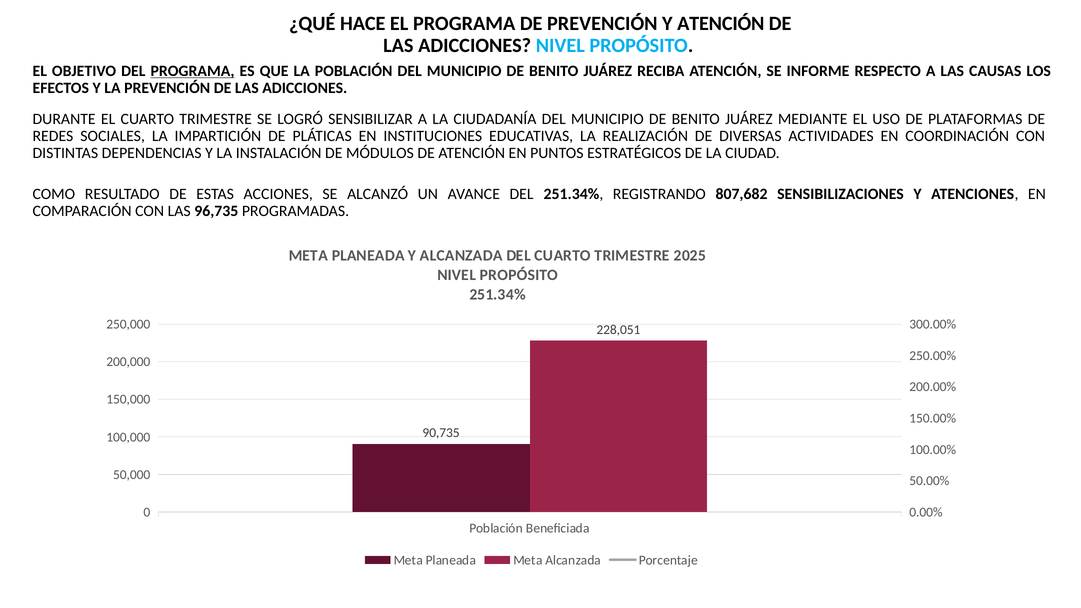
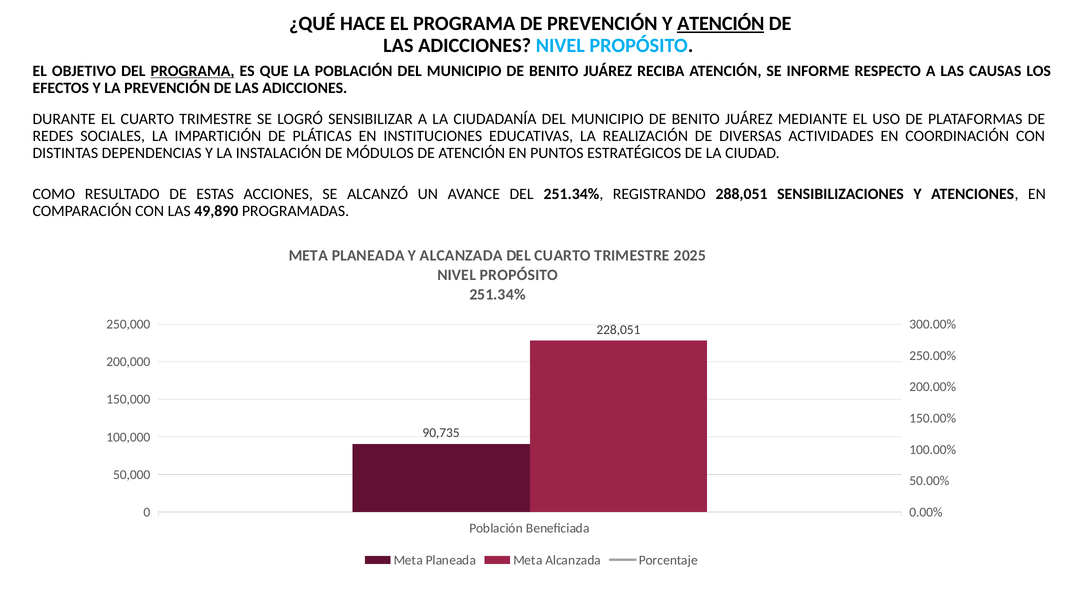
ATENCIÓN at (721, 24) underline: none -> present
807,682: 807,682 -> 288,051
96,735: 96,735 -> 49,890
